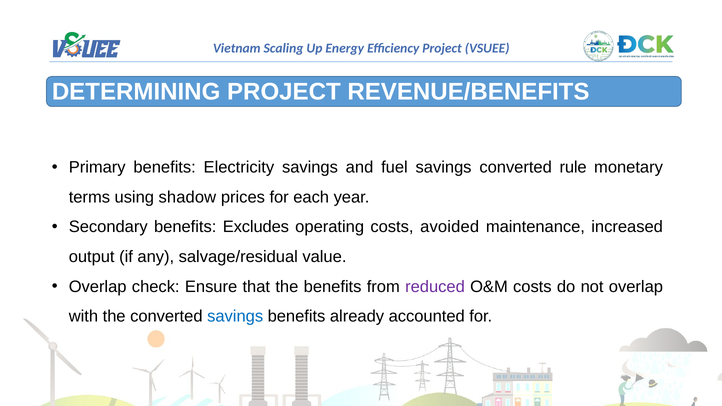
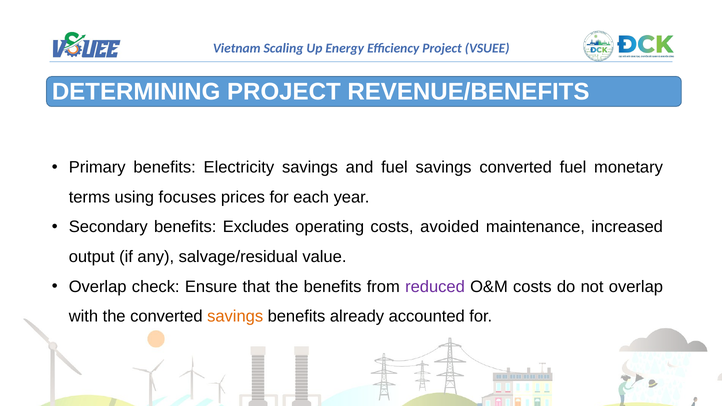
converted rule: rule -> fuel
shadow: shadow -> focuses
savings at (235, 316) colour: blue -> orange
